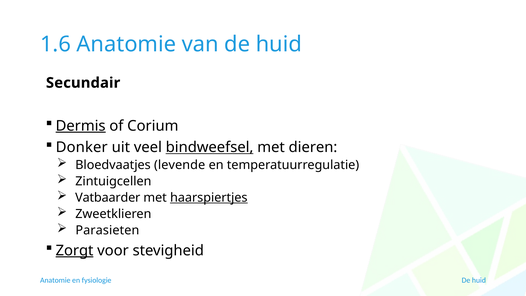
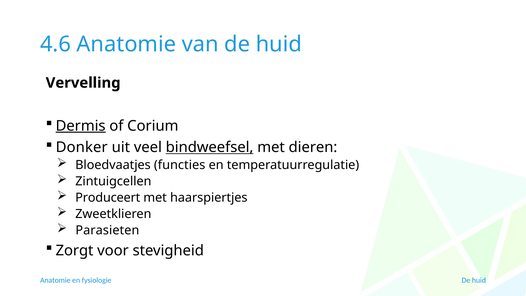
1.6: 1.6 -> 4.6
Secundair: Secundair -> Vervelling
levende: levende -> functies
Vatbaarder: Vatbaarder -> Produceert
haarspiertjes underline: present -> none
Zorgt underline: present -> none
